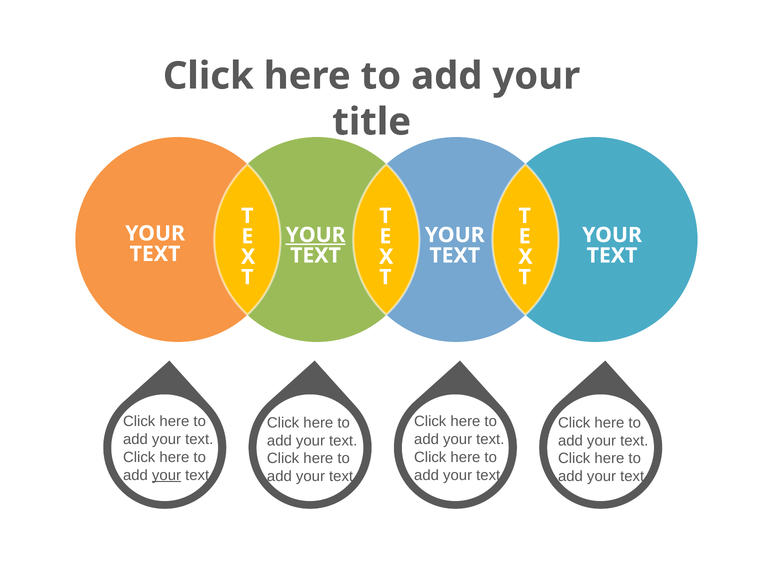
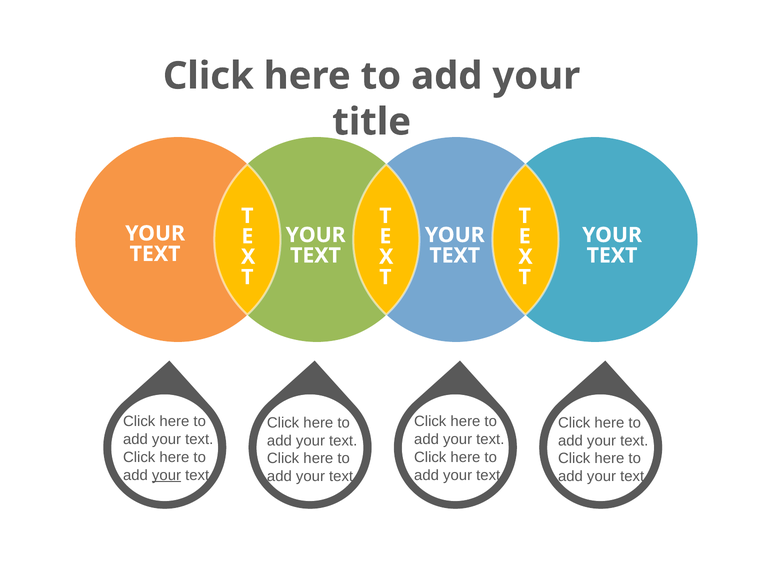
YOUR at (316, 235) underline: present -> none
